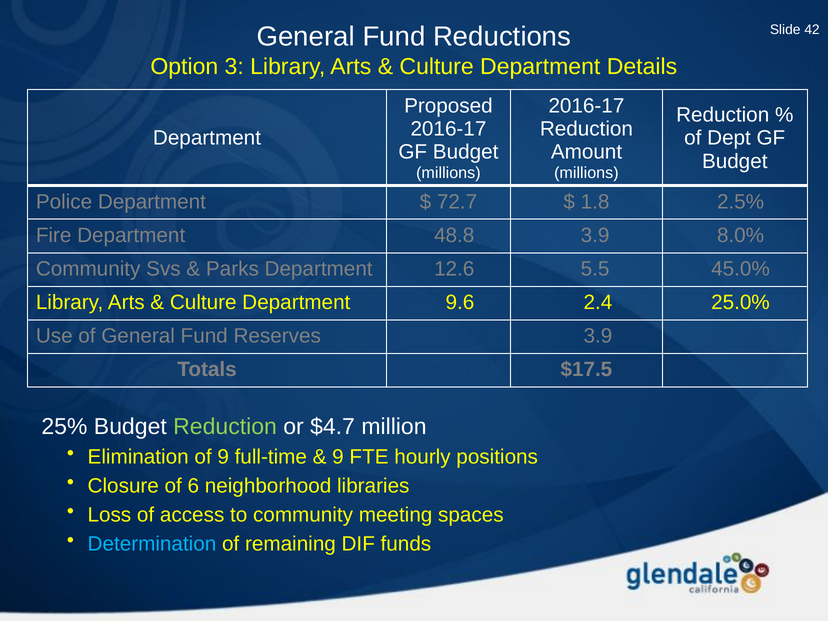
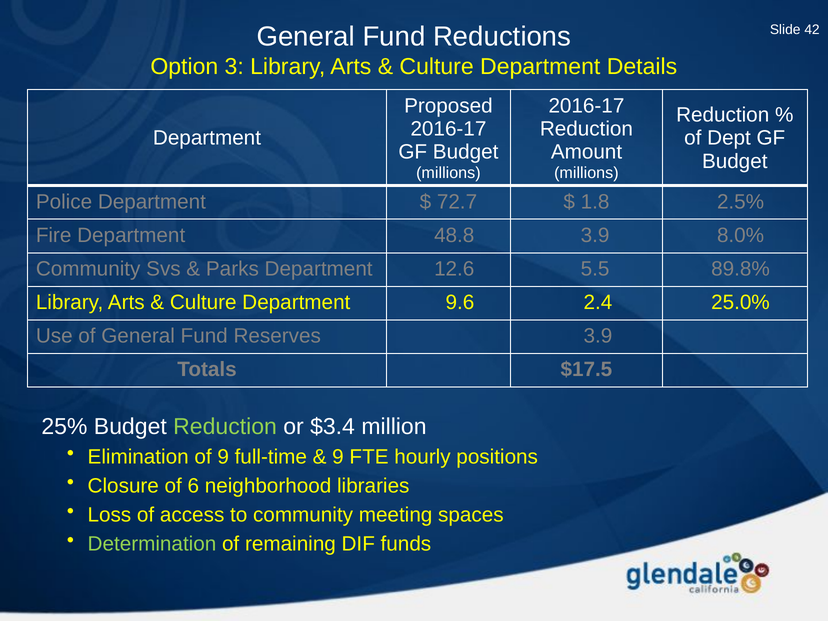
45.0%: 45.0% -> 89.8%
$4.7: $4.7 -> $3.4
Determination colour: light blue -> light green
